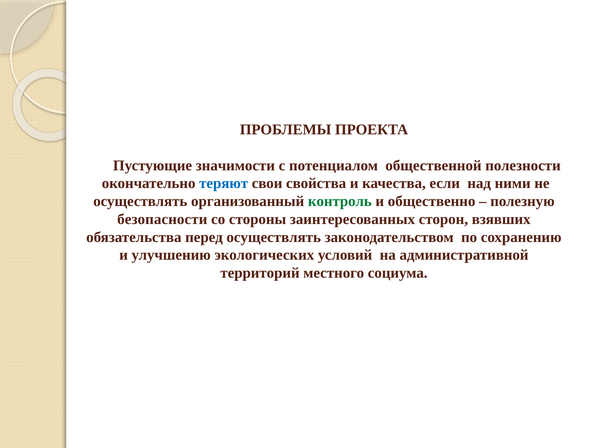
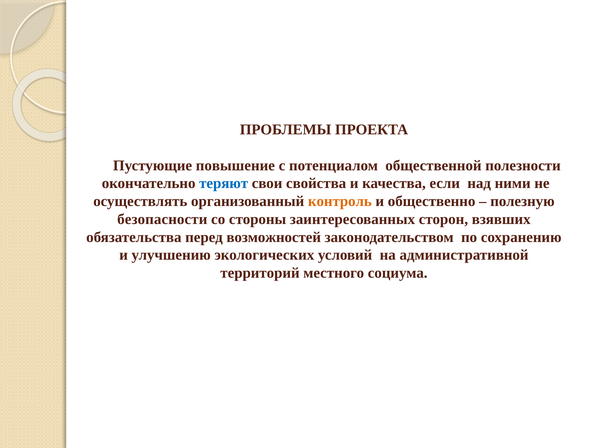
значимости: значимости -> повышение
контроль colour: green -> orange
перед осуществлять: осуществлять -> возможностей
